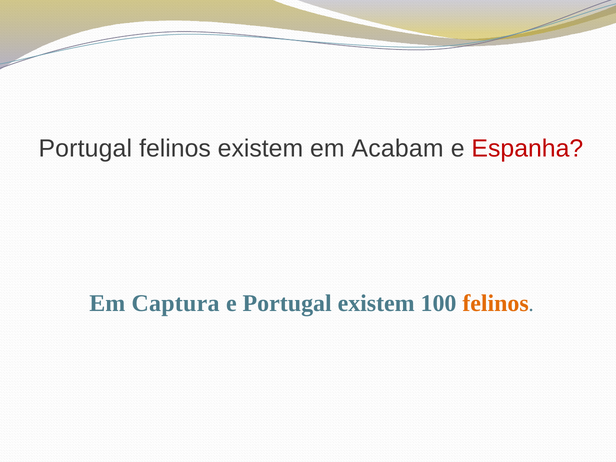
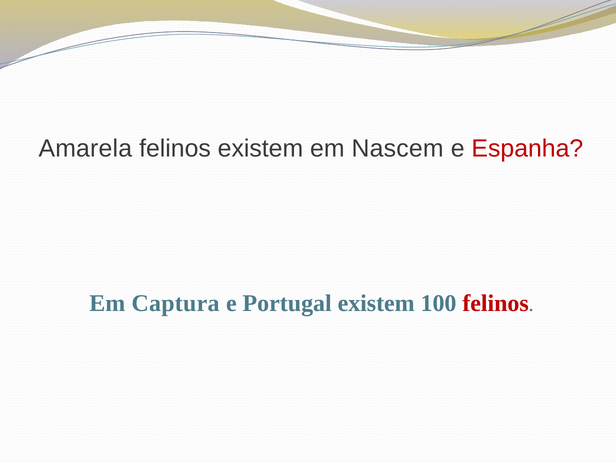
Portugal at (85, 149): Portugal -> Amarela
Acabam: Acabam -> Nascem
felinos at (496, 303) colour: orange -> red
